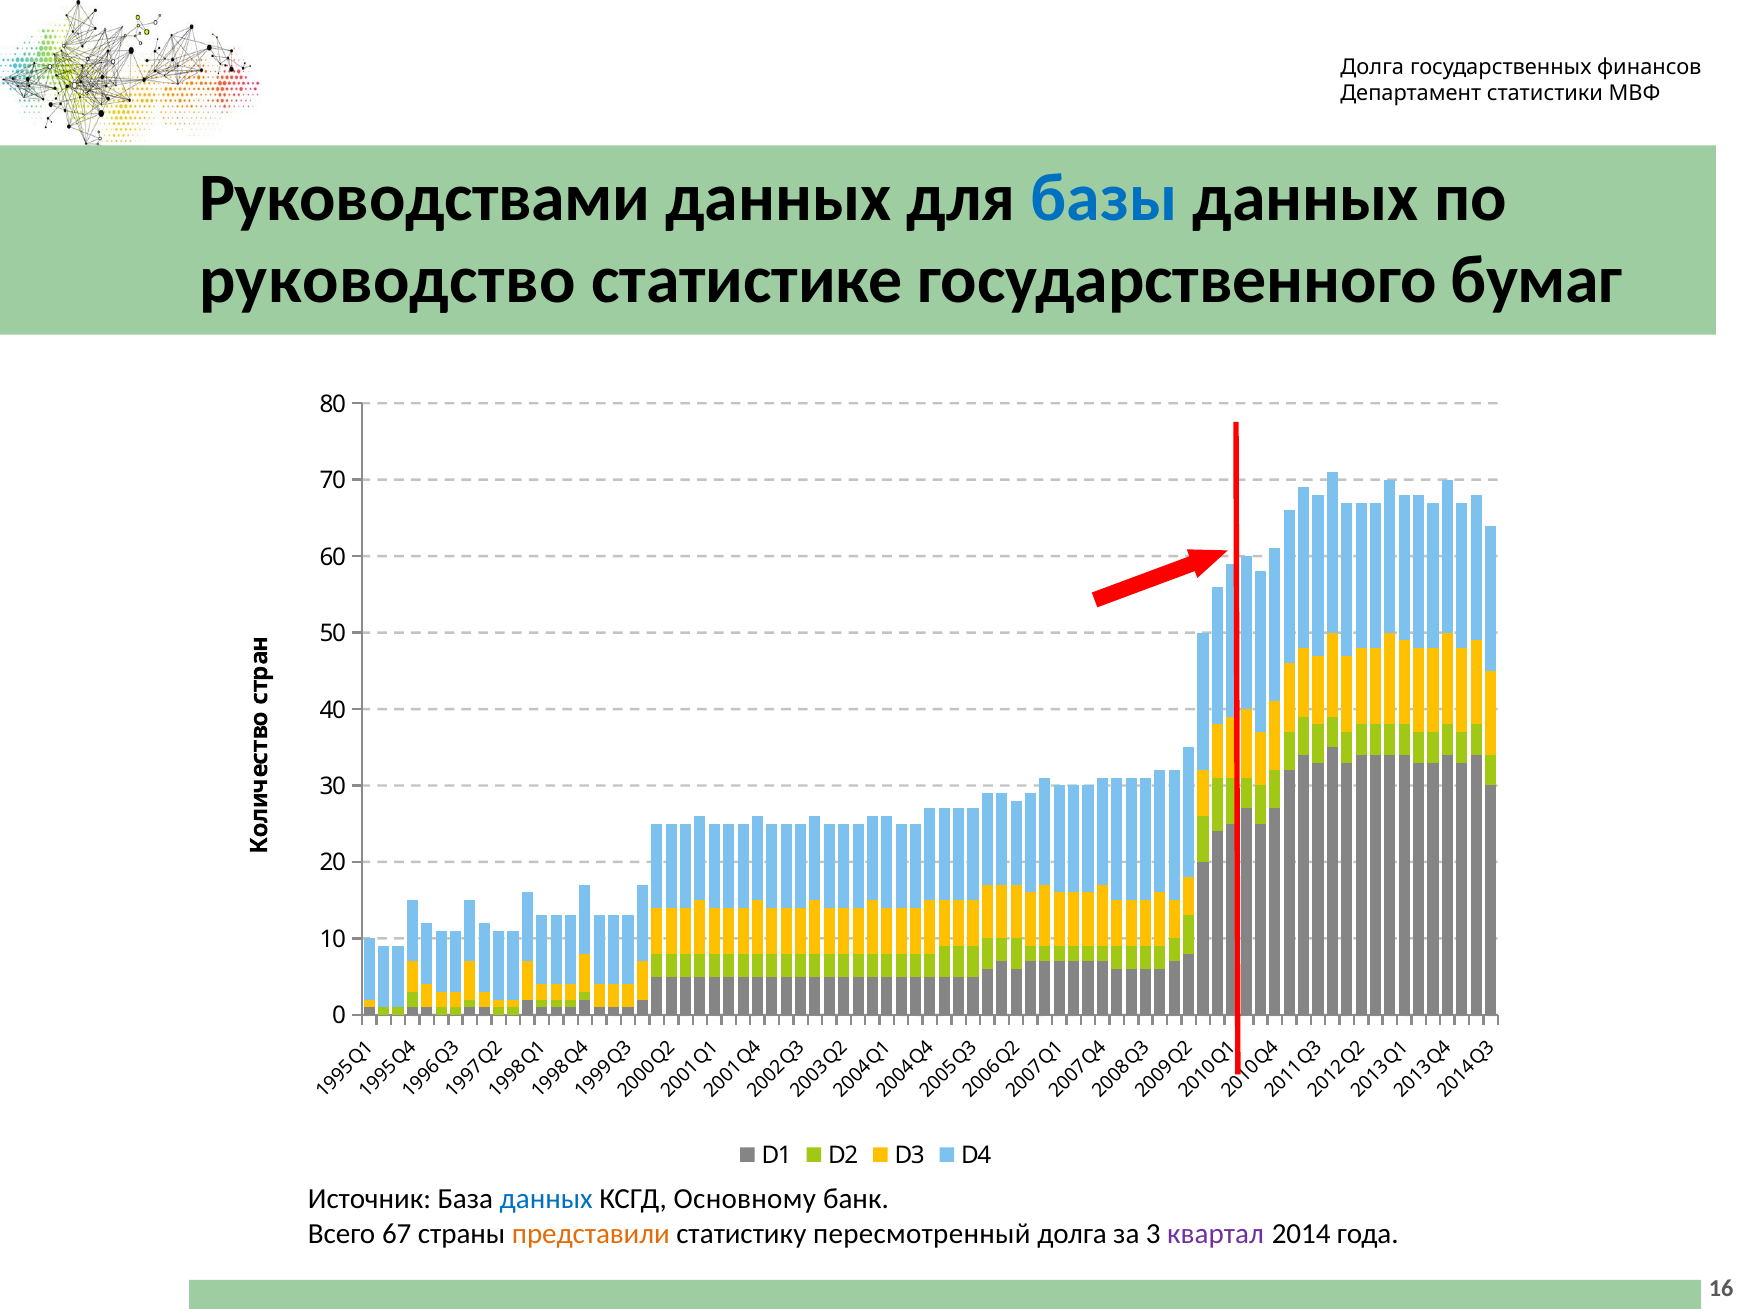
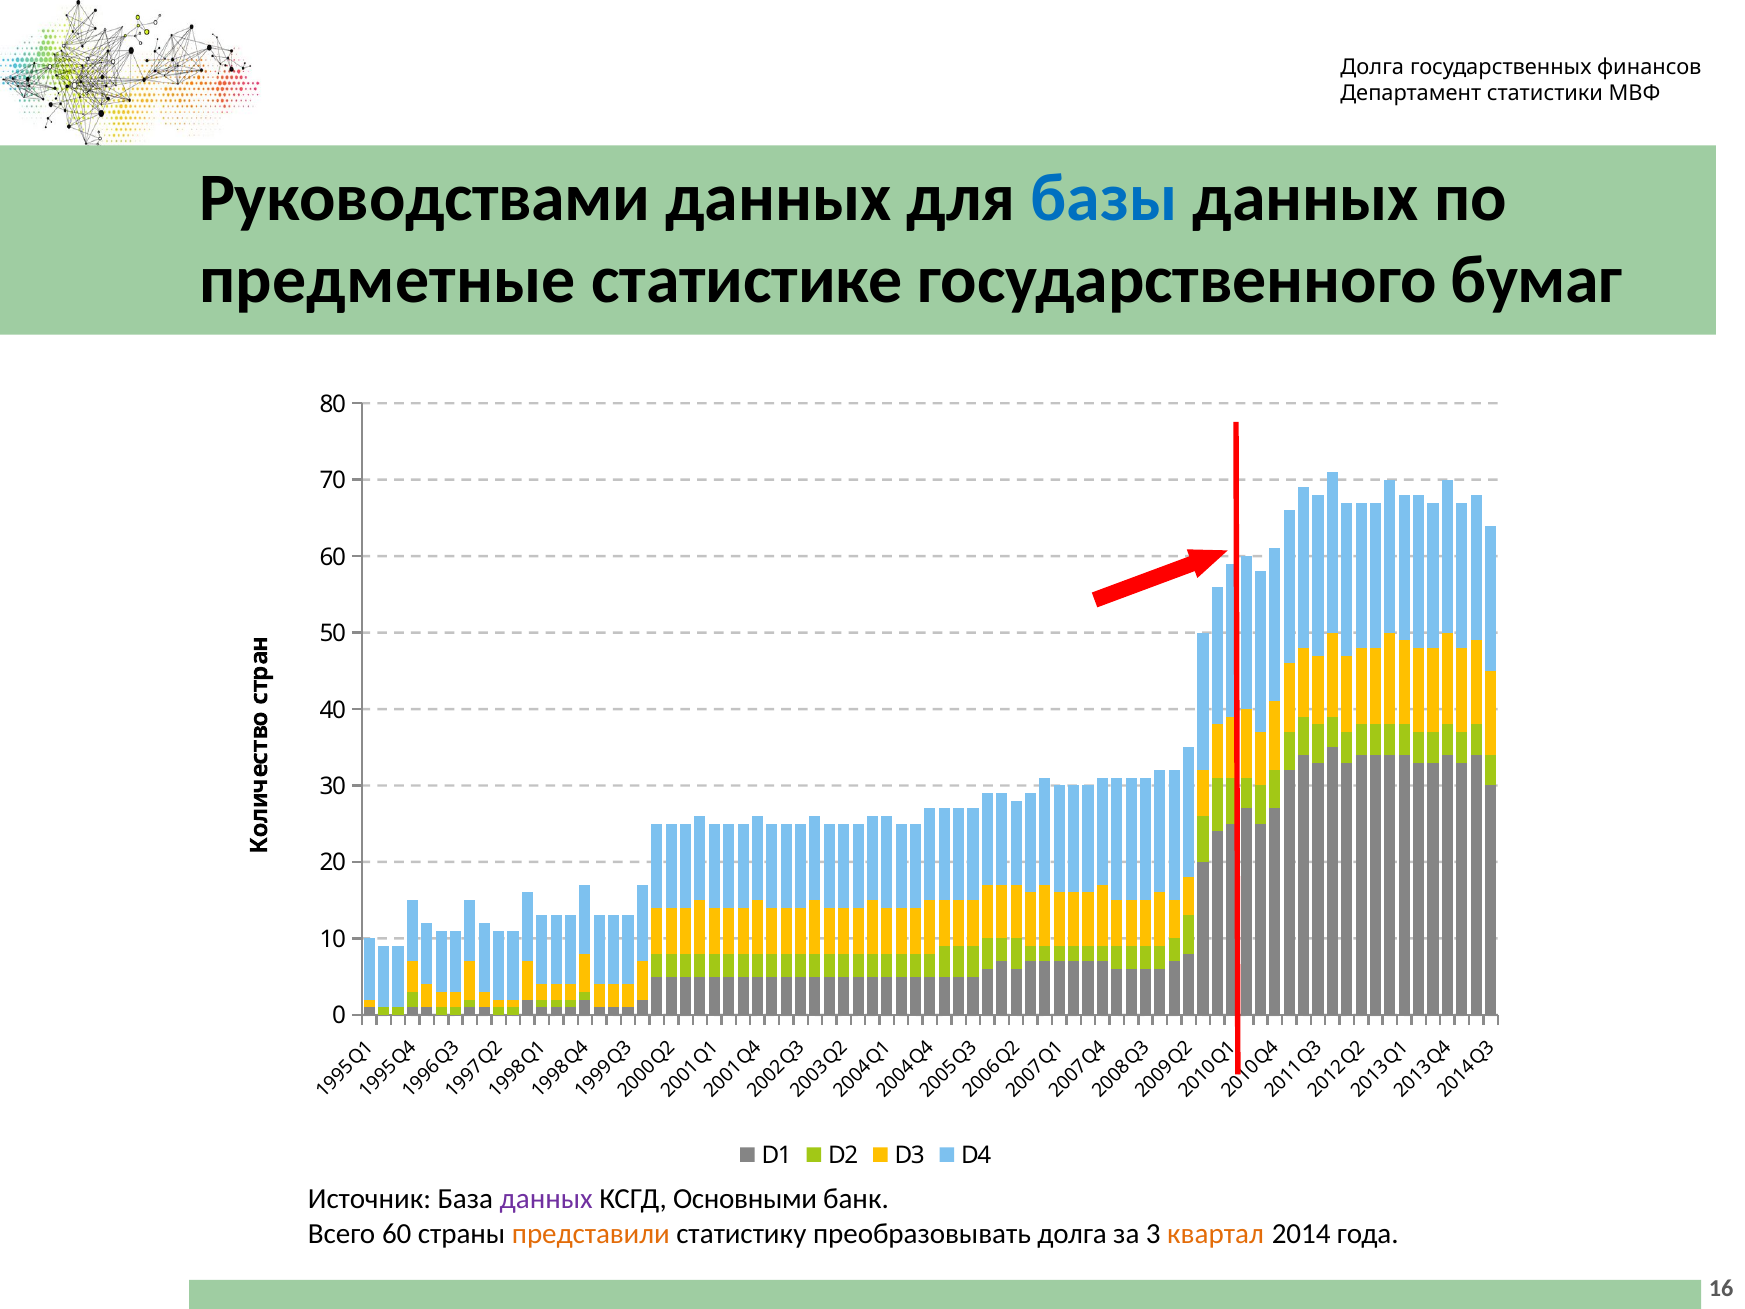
руководство: руководство -> предметные
данных at (546, 1199) colour: blue -> purple
Основному: Основному -> Основными
Всего 67: 67 -> 60
пересмотренный: пересмотренный -> преобразовывать
квартал colour: purple -> orange
